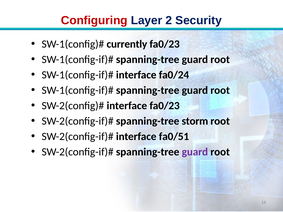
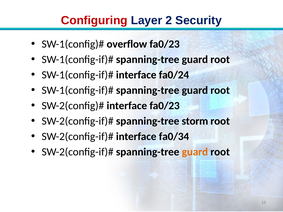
currently: currently -> overflow
fa0/51: fa0/51 -> fa0/34
guard at (195, 152) colour: purple -> orange
